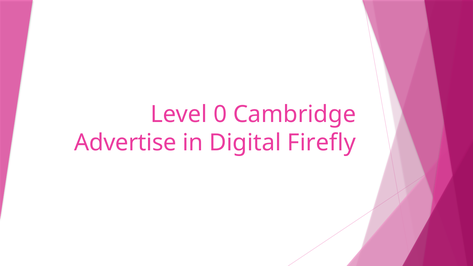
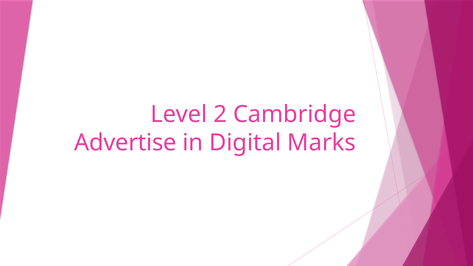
0: 0 -> 2
Firefly: Firefly -> Marks
